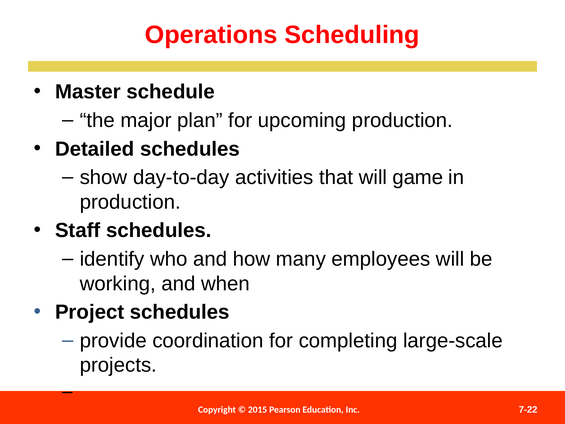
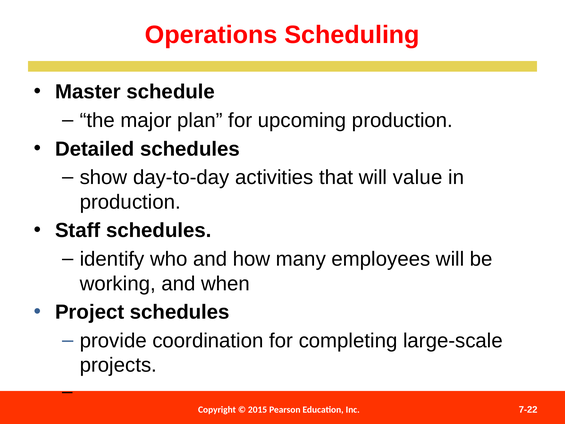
game: game -> value
